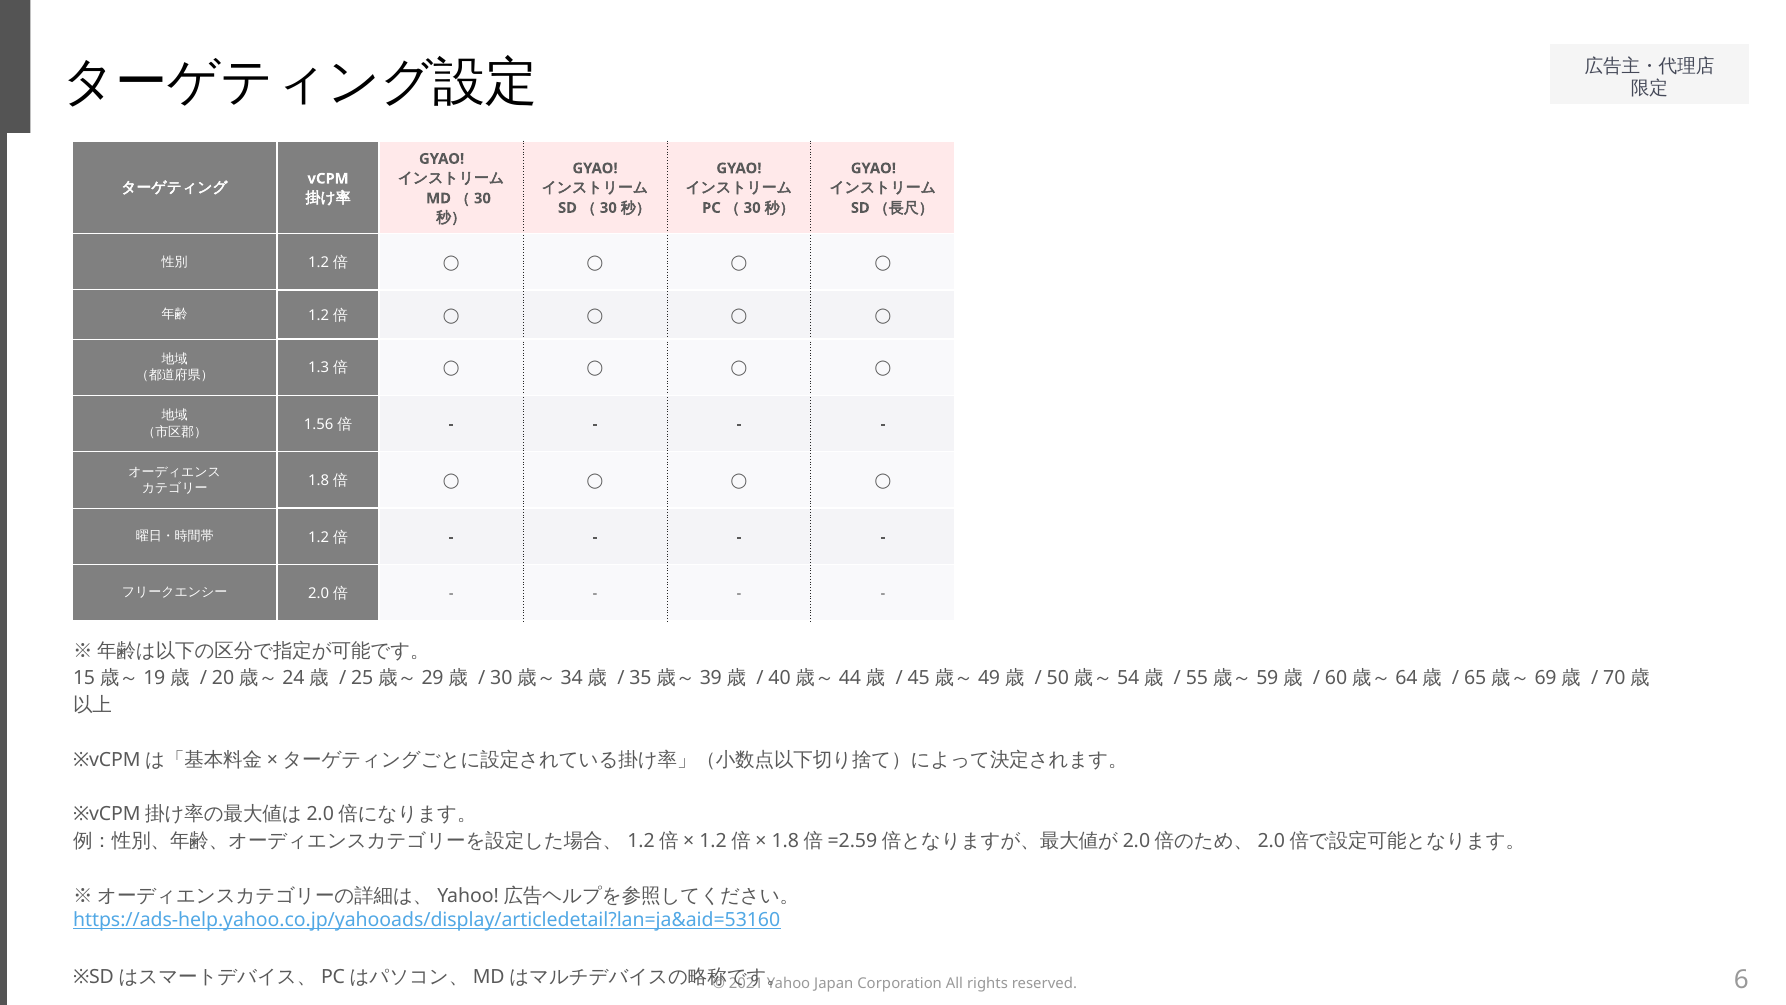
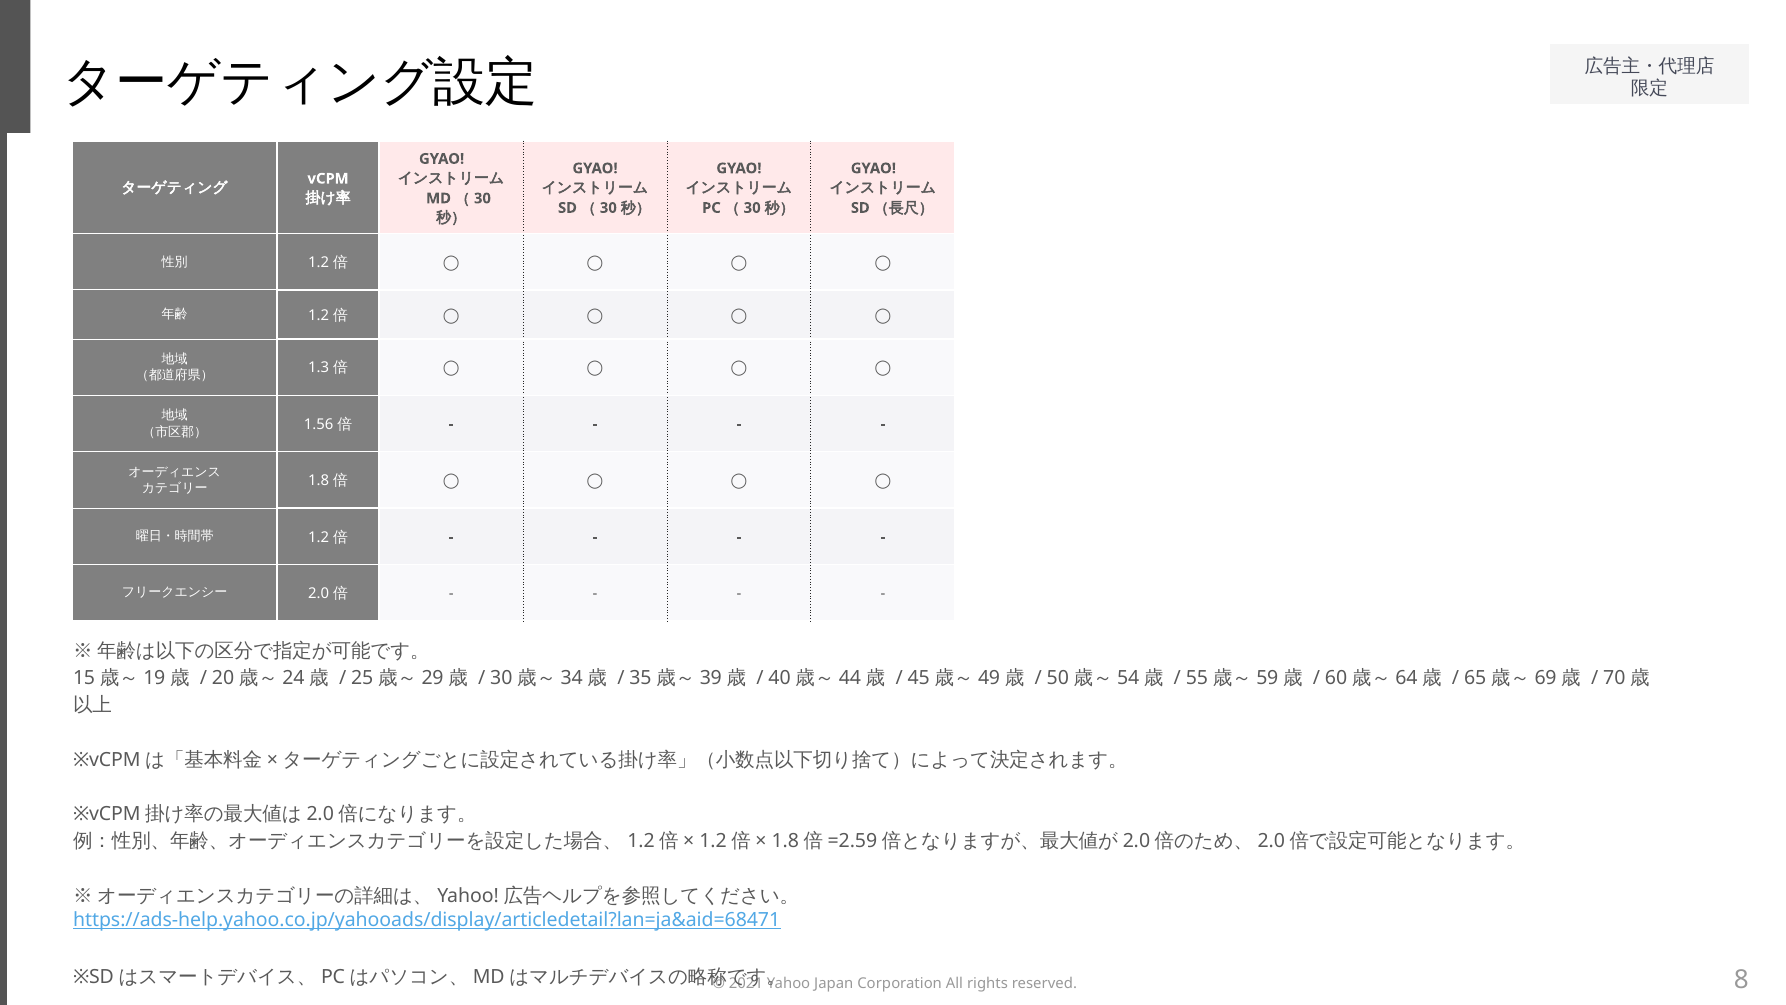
https://ads-help.yahoo.co.jp/yahooads/display/articledetail?lan=ja&aid=53160: https://ads-help.yahoo.co.jp/yahooads/display/articledetail?lan=ja&aid=53160 -> https://ads-help.yahoo.co.jp/yahooads/display/articledetail?lan=ja&aid=68471
6: 6 -> 8
